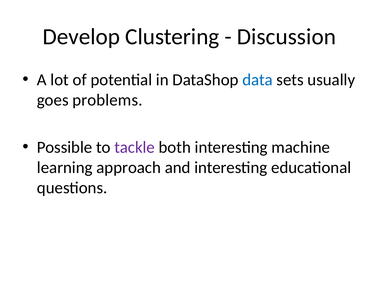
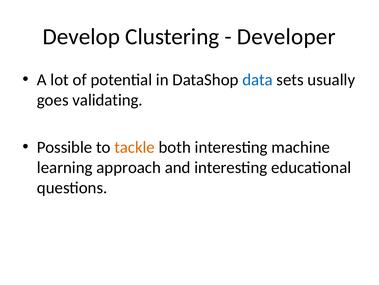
Discussion: Discussion -> Developer
problems: problems -> validating
tackle colour: purple -> orange
